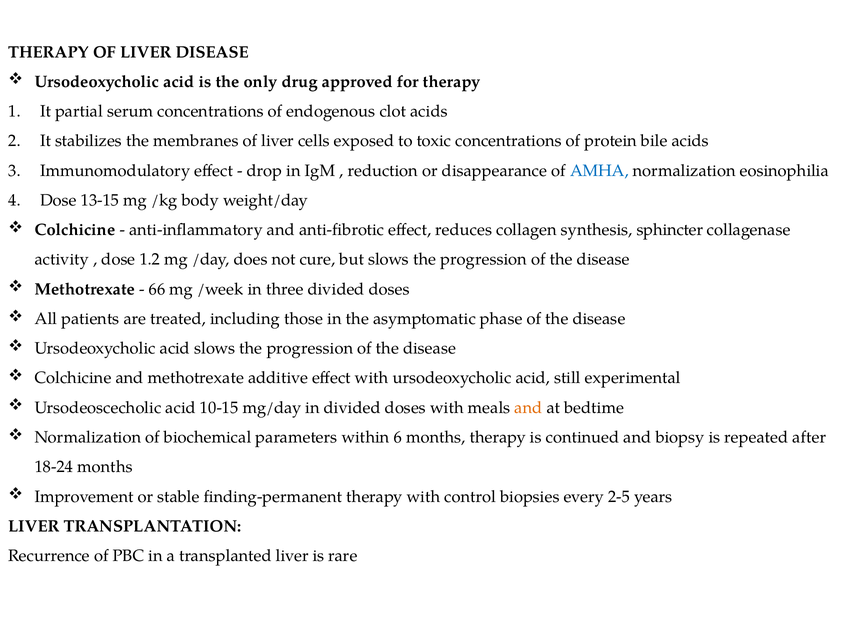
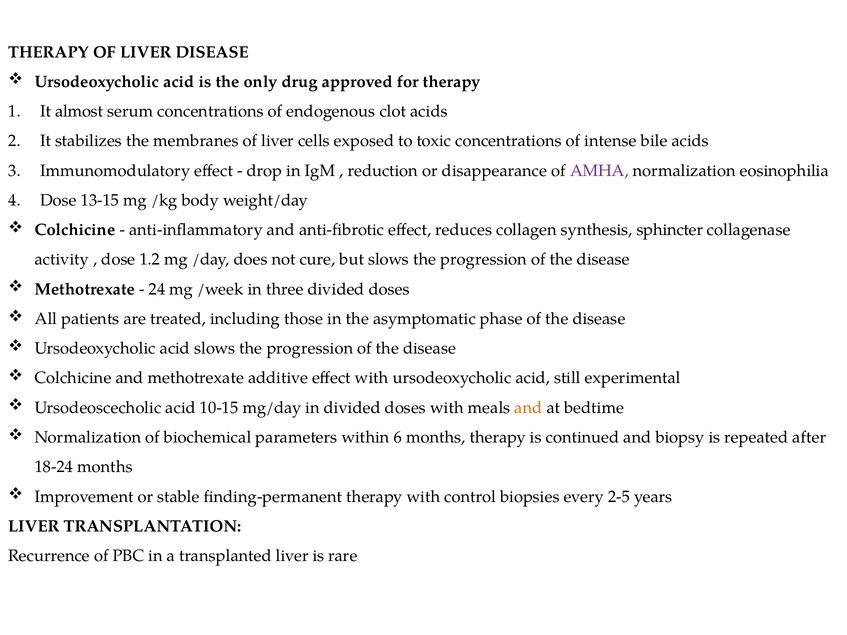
partial: partial -> almost
protein: protein -> intense
AMHA colour: blue -> purple
66: 66 -> 24
